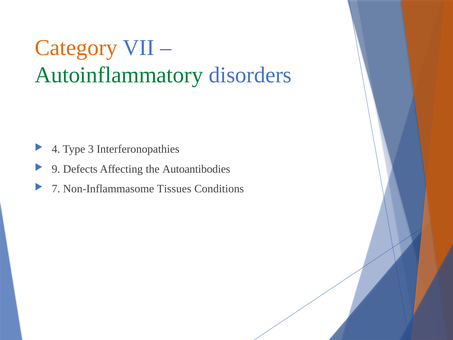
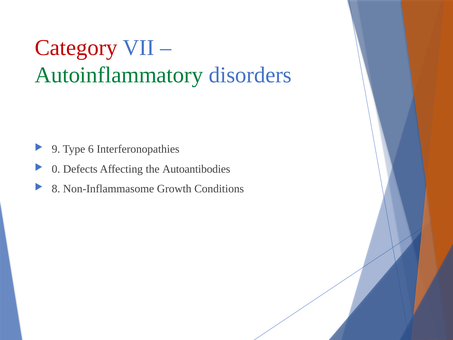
Category colour: orange -> red
4: 4 -> 9
3: 3 -> 6
9: 9 -> 0
7: 7 -> 8
Tissues: Tissues -> Growth
